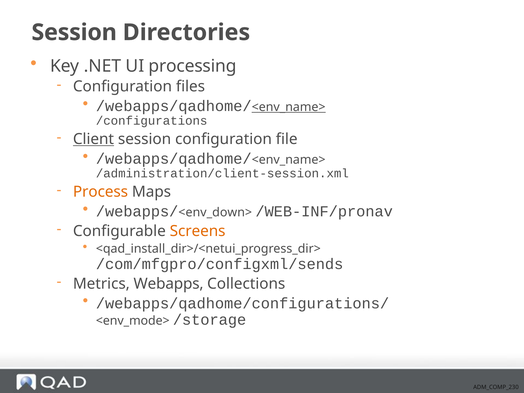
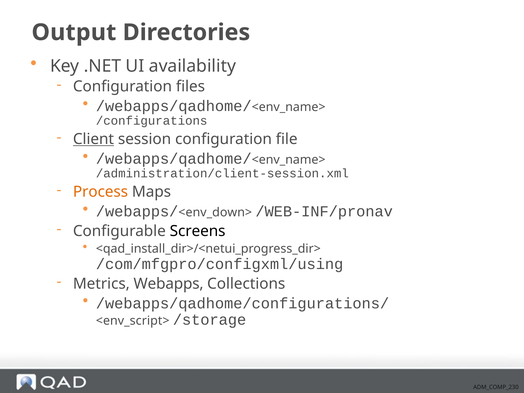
Session at (74, 32): Session -> Output
processing: processing -> availability
<env_name> at (289, 107) underline: present -> none
Screens colour: orange -> black
/com/mfgpro/configxml/sends: /com/mfgpro/configxml/sends -> /com/mfgpro/configxml/using
<env_mode>: <env_mode> -> <env_script>
